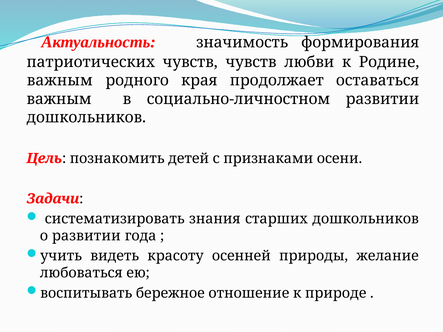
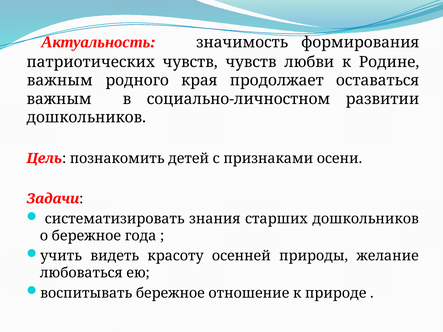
о развитии: развитии -> бережное
